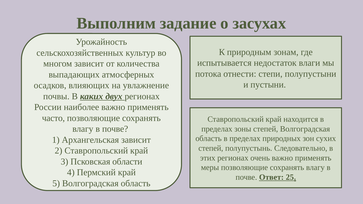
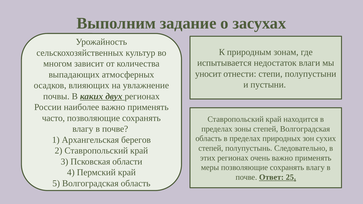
потока: потока -> уносит
Архангельская зависит: зависит -> берегов
